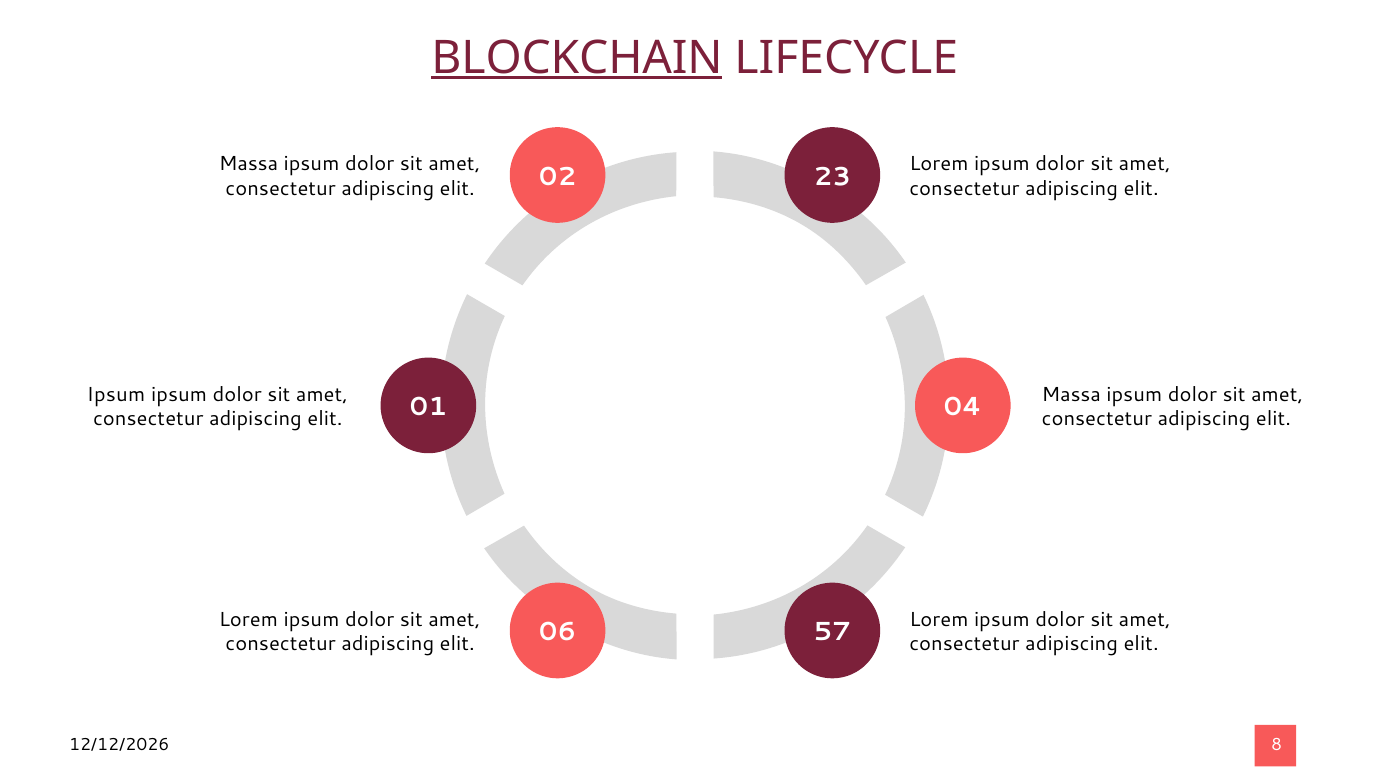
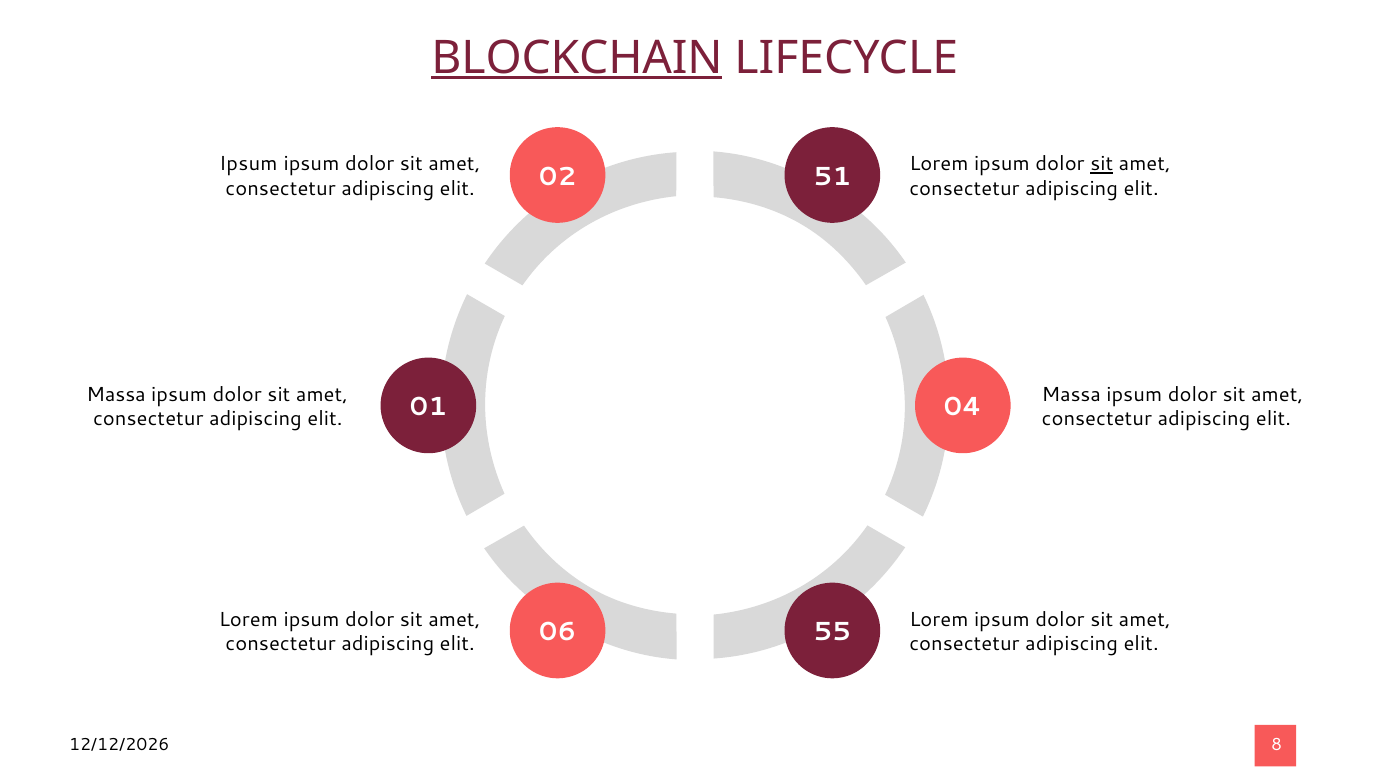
Massa at (248, 164): Massa -> Ipsum
sit at (1102, 164) underline: none -> present
23: 23 -> 51
Ipsum at (116, 395): Ipsum -> Massa
57: 57 -> 55
